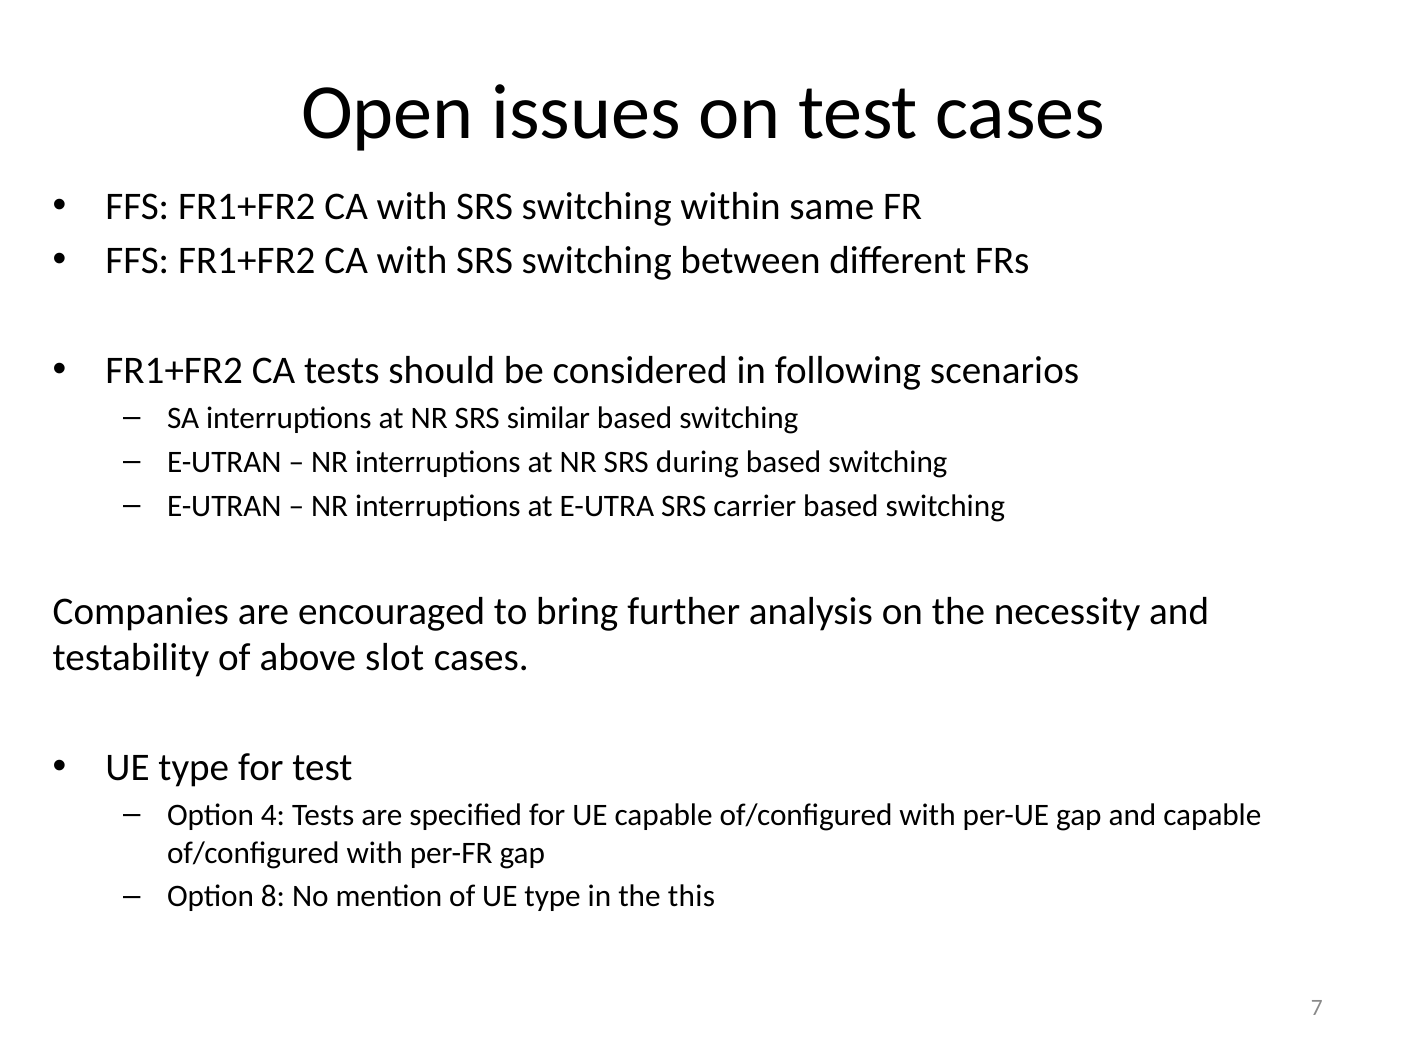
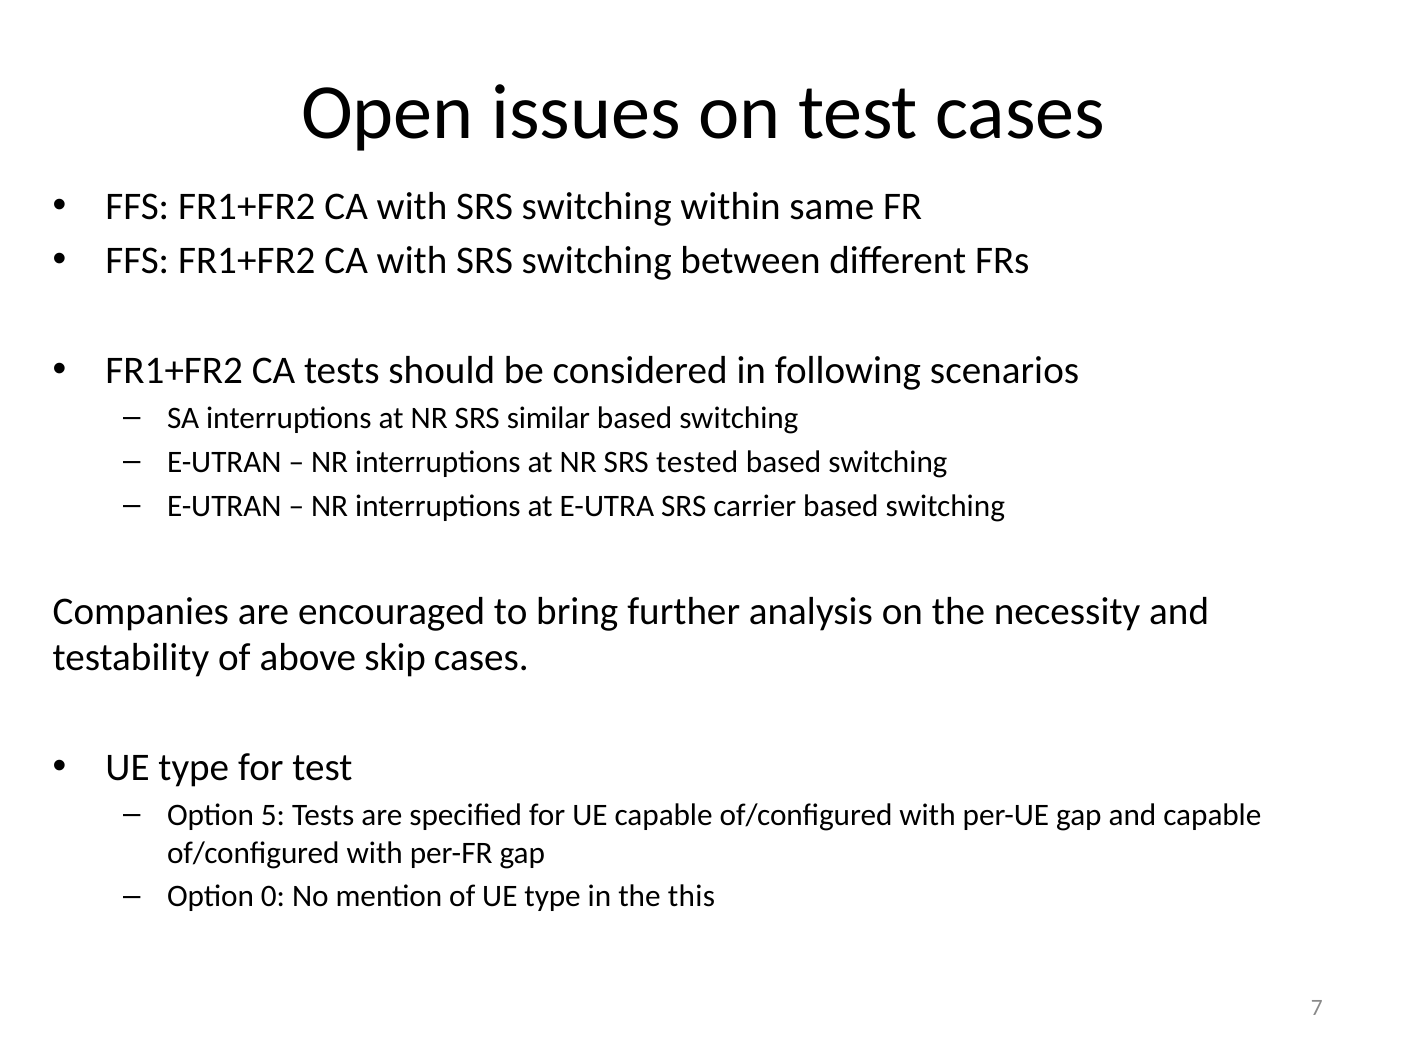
during: during -> tested
slot: slot -> skip
4: 4 -> 5
8: 8 -> 0
